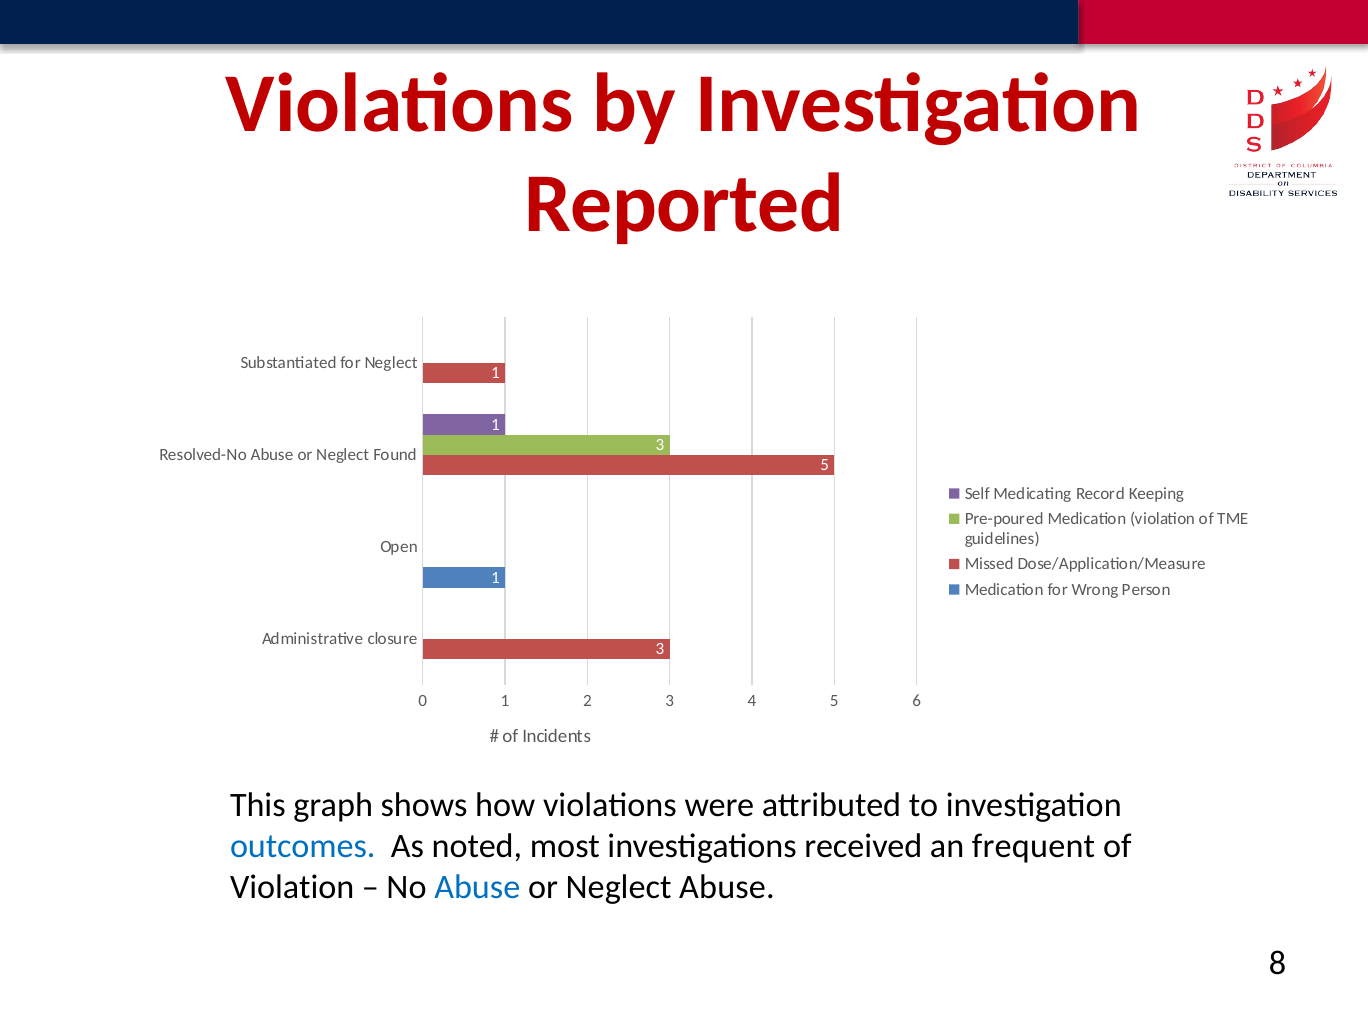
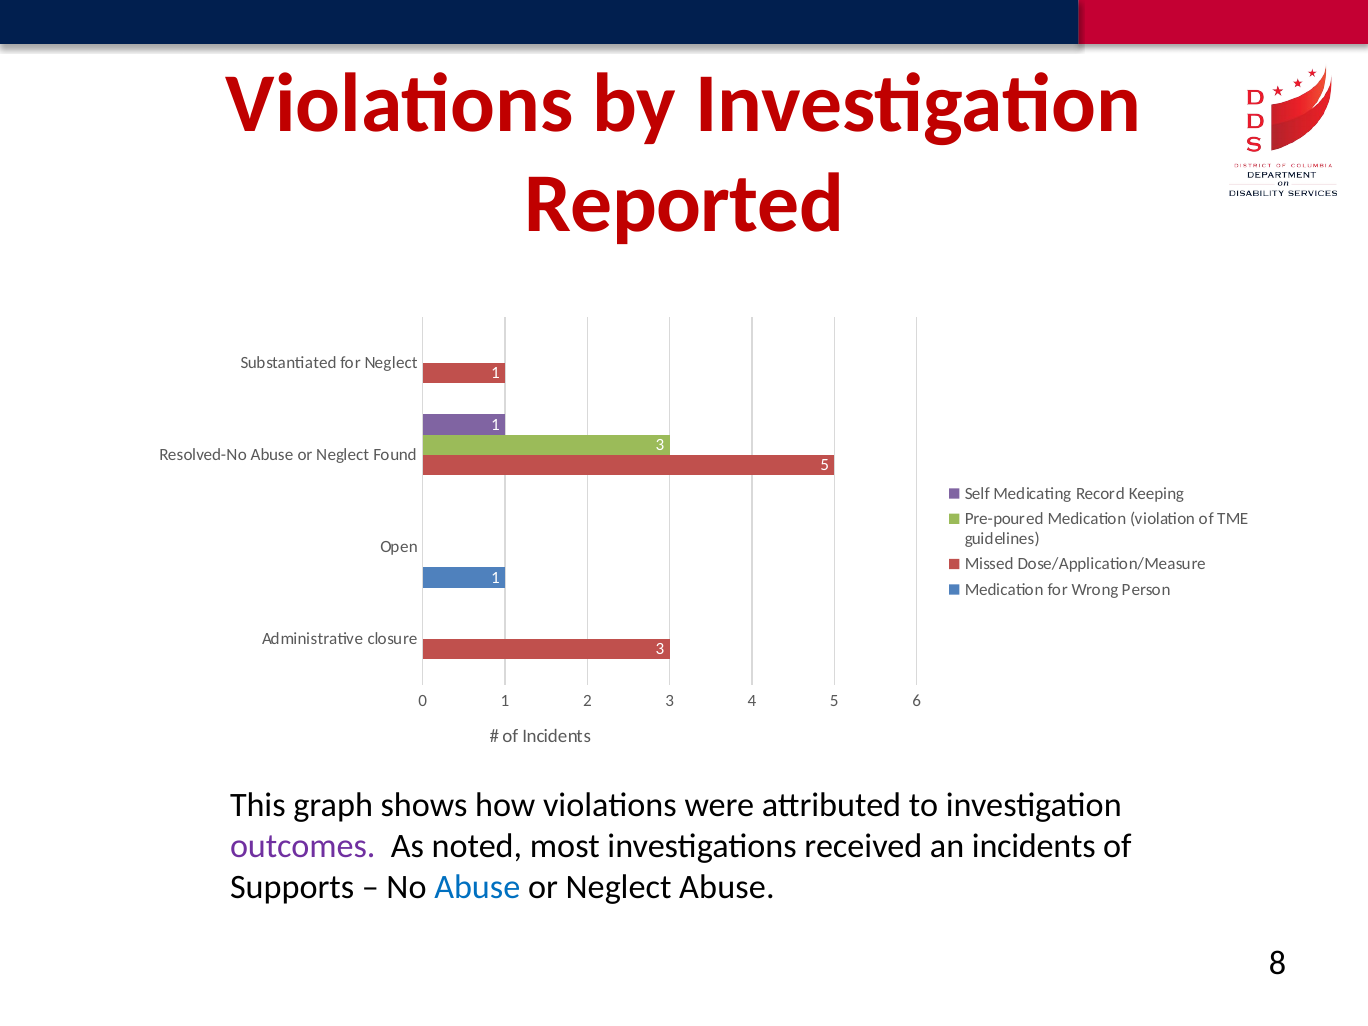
outcomes colour: blue -> purple
an frequent: frequent -> incidents
Violation at (292, 887): Violation -> Supports
